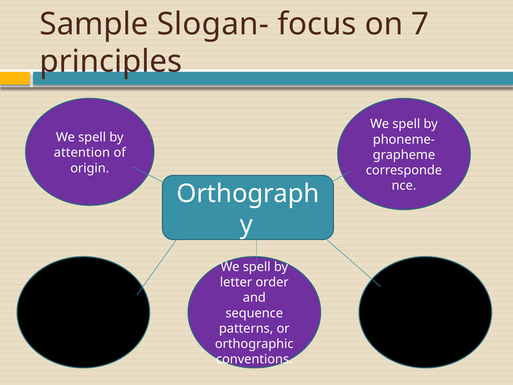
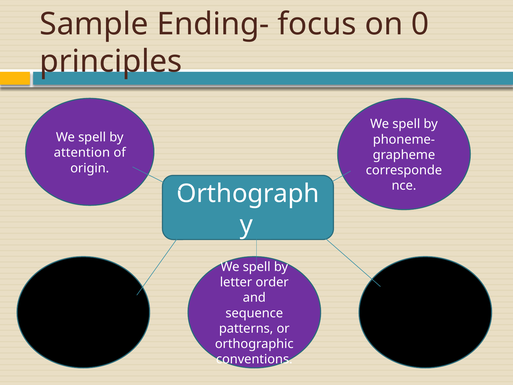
Slogan-: Slogan- -> Ending-
7: 7 -> 0
